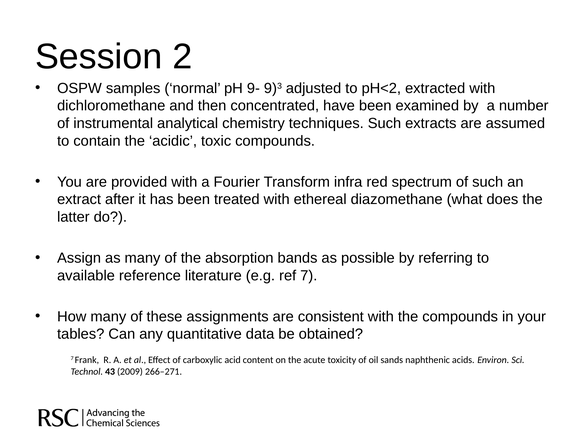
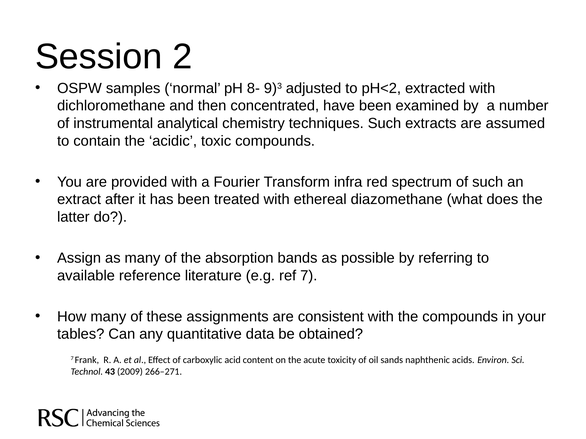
9-: 9- -> 8-
